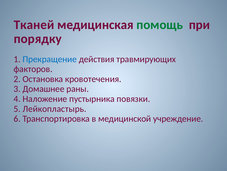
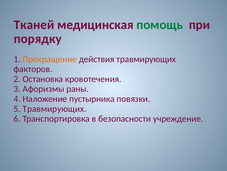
Прекращение colour: blue -> orange
Домашнее: Домашнее -> Афоризмы
5 Лейкопластырь: Лейкопластырь -> Травмирующих
медицинской: медицинской -> безопасности
